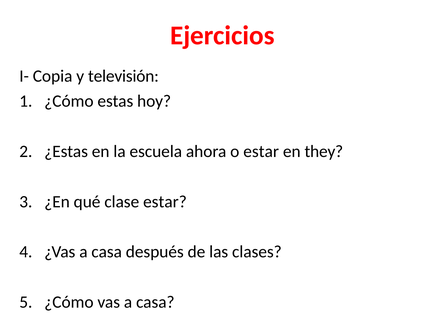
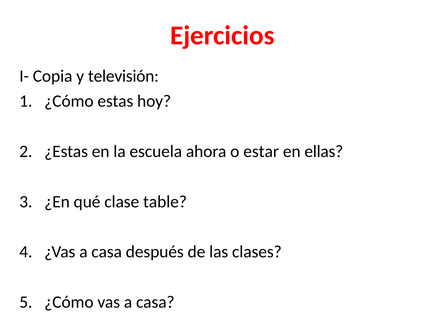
they: they -> ellas
clase estar: estar -> table
